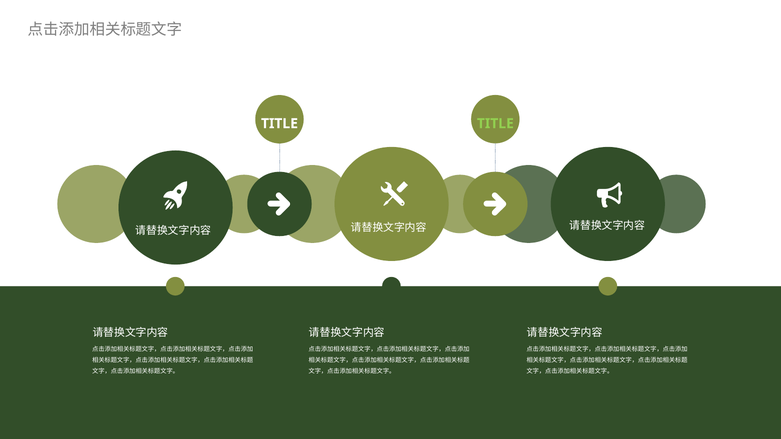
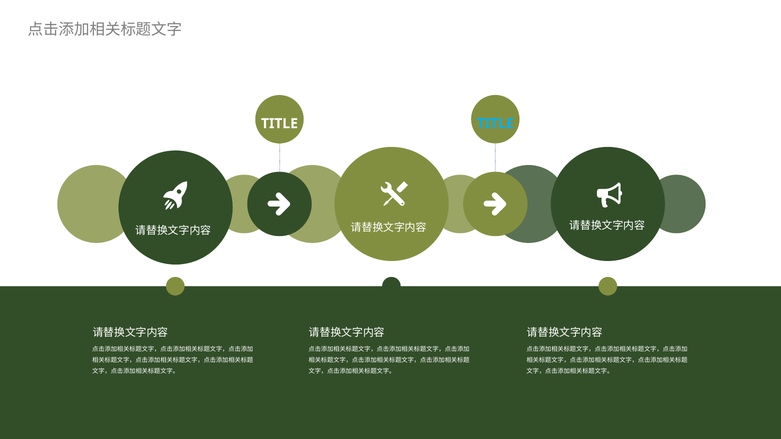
TITLE at (495, 124) colour: light green -> light blue
